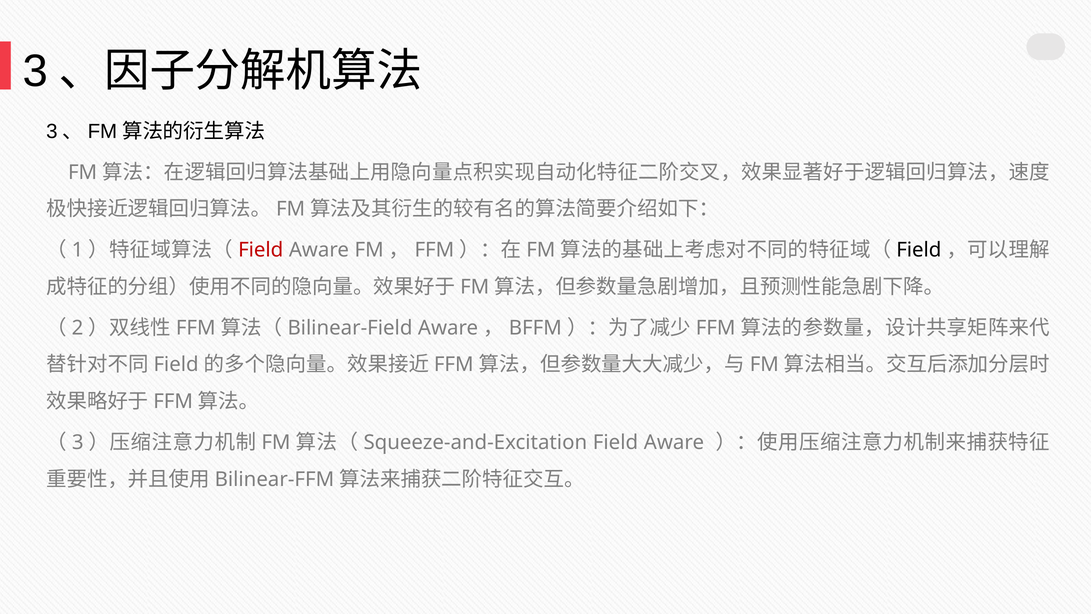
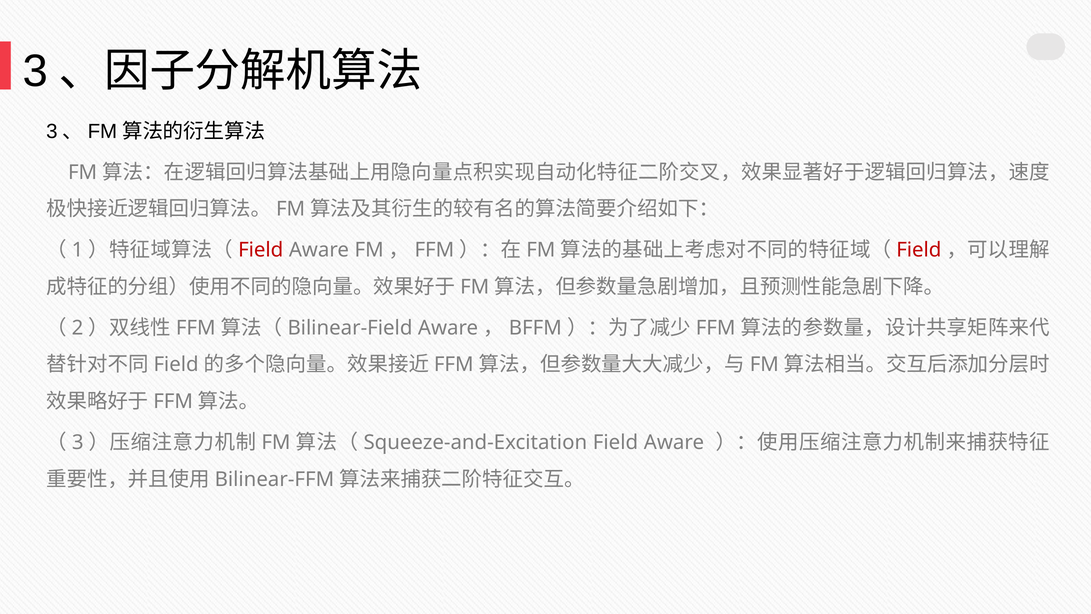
Field at (919, 250) colour: black -> red
